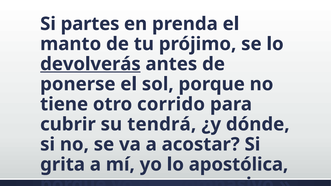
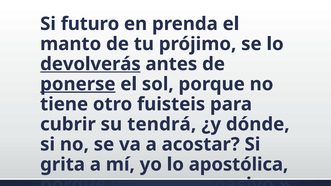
partes: partes -> futuro
ponerse underline: none -> present
corrido: corrido -> fuisteis
